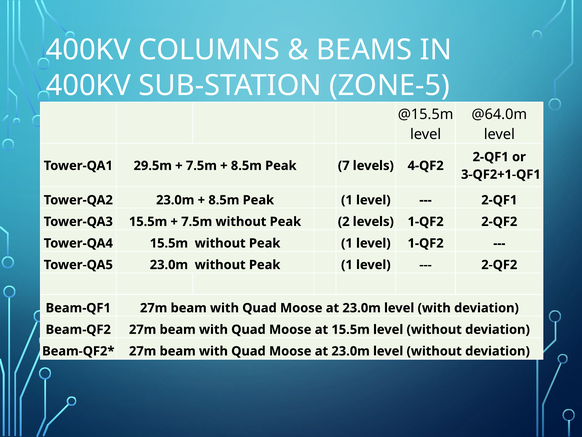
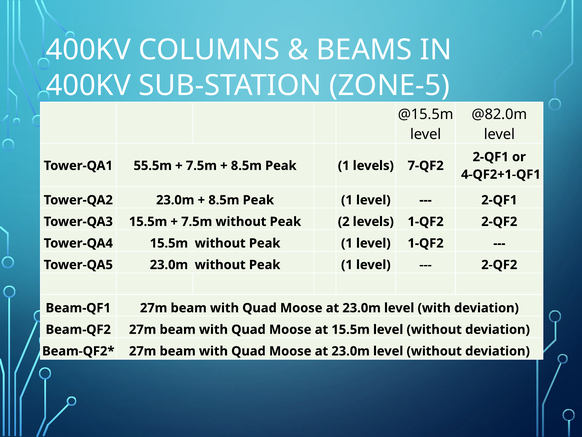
@64.0m: @64.0m -> @82.0m
29.5m: 29.5m -> 55.5m
7 at (344, 166): 7 -> 1
4-QF2: 4-QF2 -> 7-QF2
3-QF2+1-QF1: 3-QF2+1-QF1 -> 4-QF2+1-QF1
